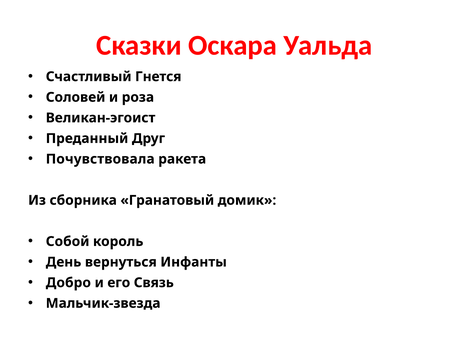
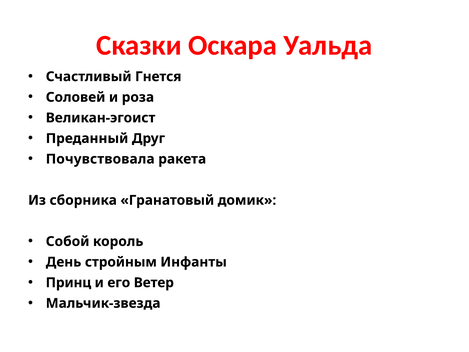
вернуться: вернуться -> стройным
Добро: Добро -> Принц
Связь: Связь -> Ветер
